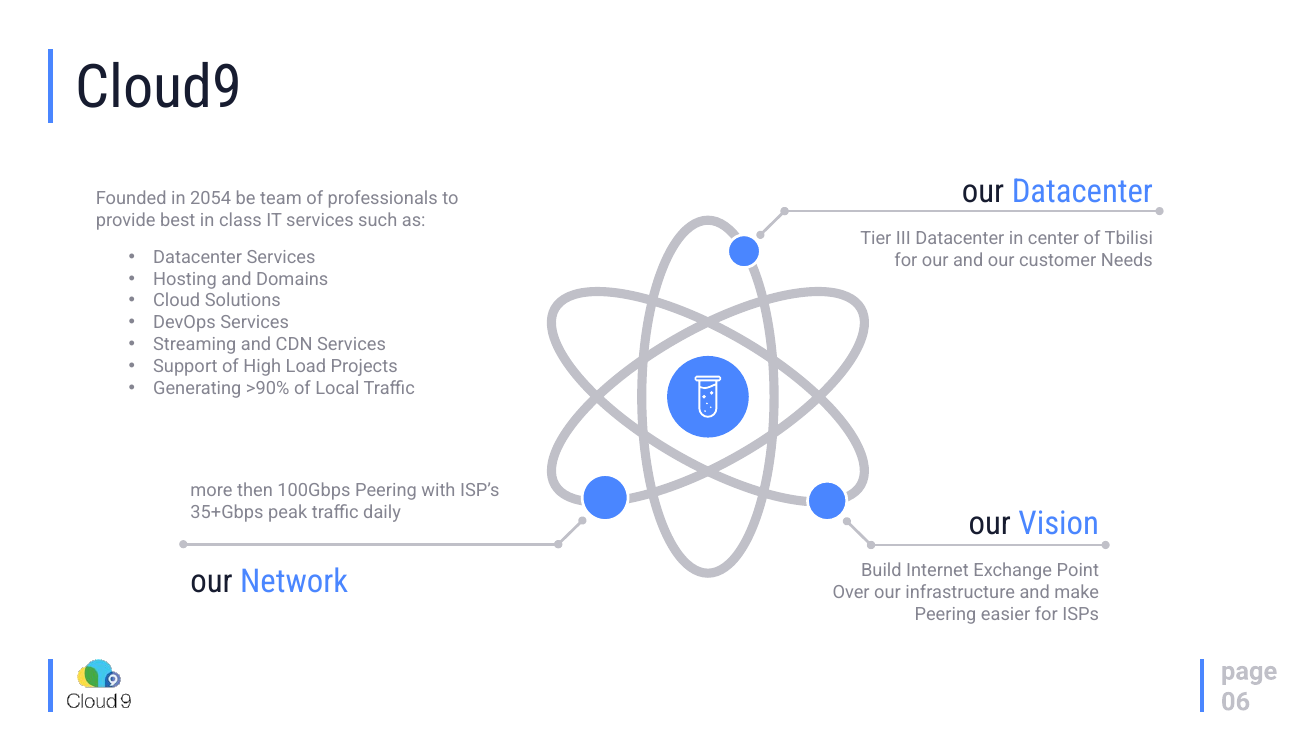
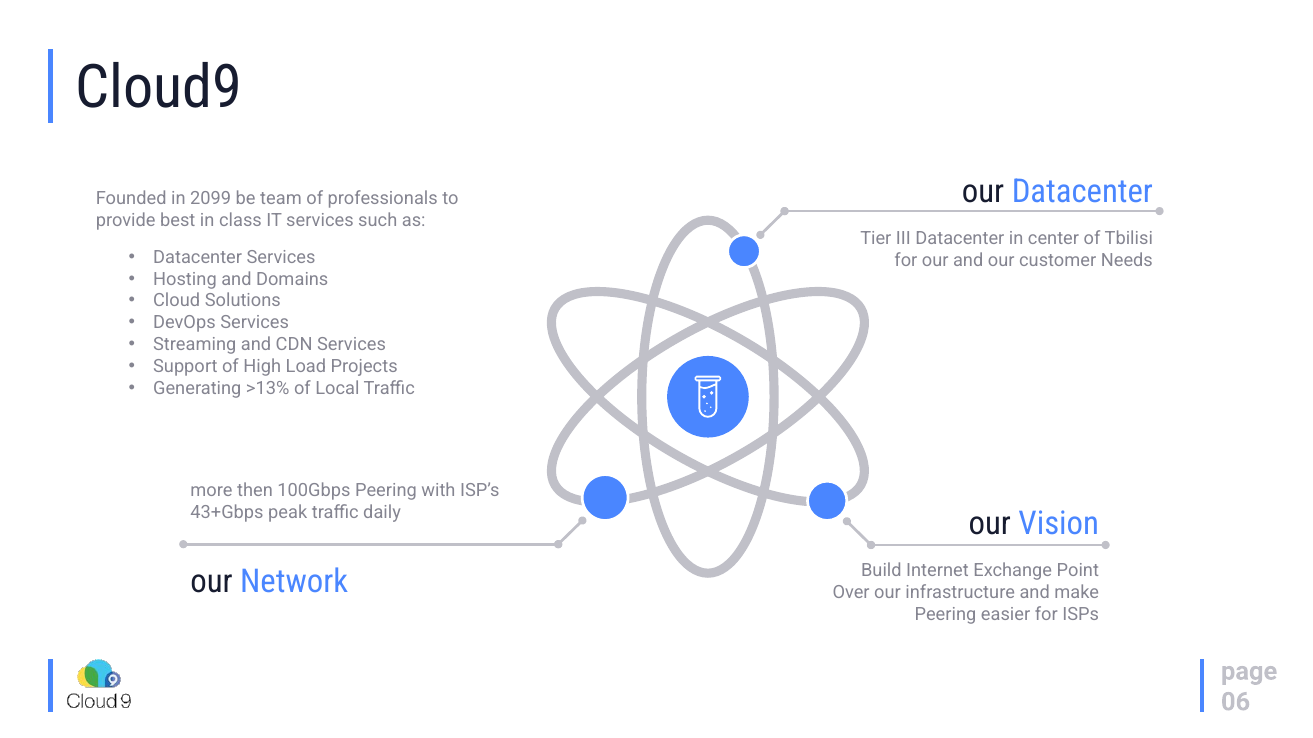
2054: 2054 -> 2099
>90%: >90% -> >13%
35+Gbps: 35+Gbps -> 43+Gbps
